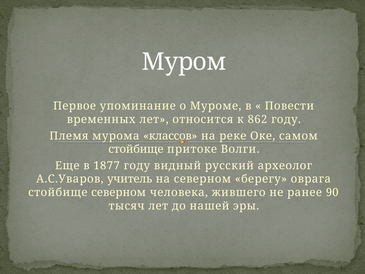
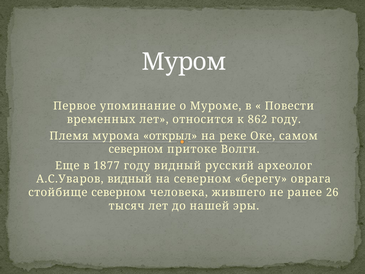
классов: классов -> открыл
стойбище at (136, 149): стойбище -> северном
А.С.Уваров учитель: учитель -> видный
90: 90 -> 26
